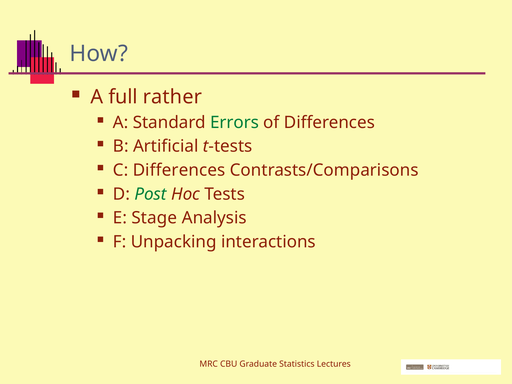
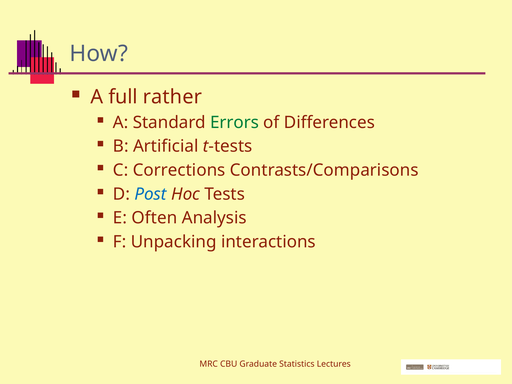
C Differences: Differences -> Corrections
Post colour: green -> blue
Stage: Stage -> Often
